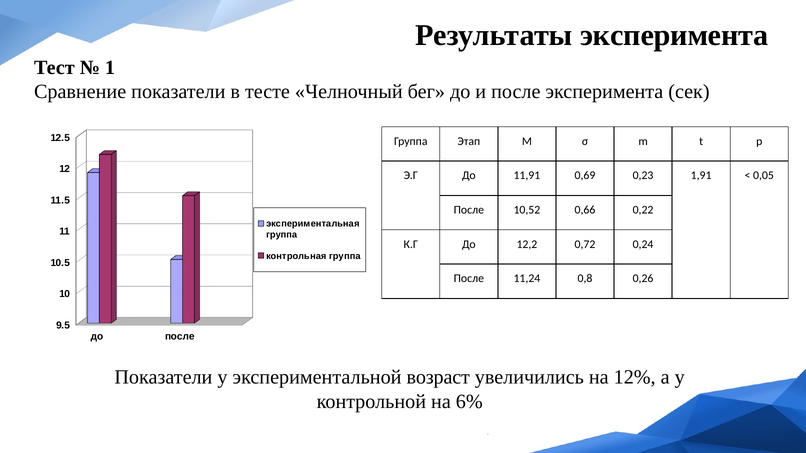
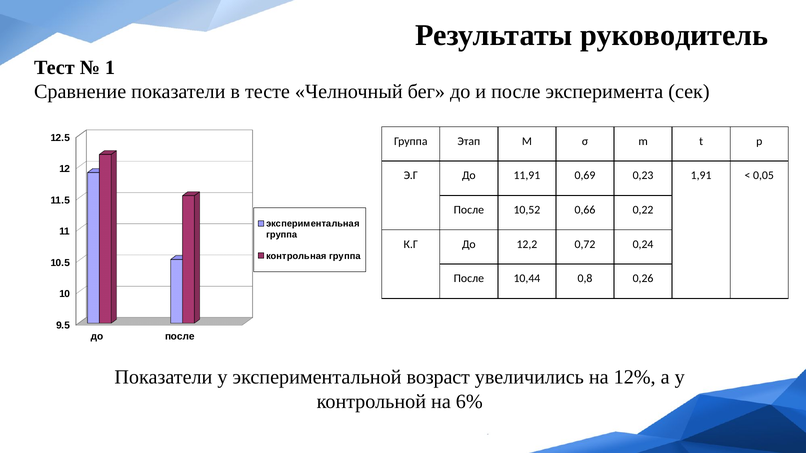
Результаты эксперимента: эксперимента -> руководитель
11,24: 11,24 -> 10,44
